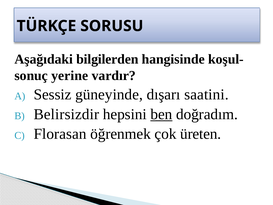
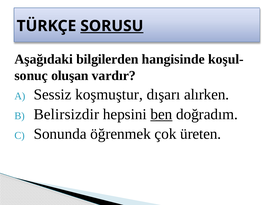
SORUSU underline: none -> present
yerine: yerine -> oluşan
güneyinde: güneyinde -> koşmuştur
saatini: saatini -> alırken
Florasan: Florasan -> Sonunda
